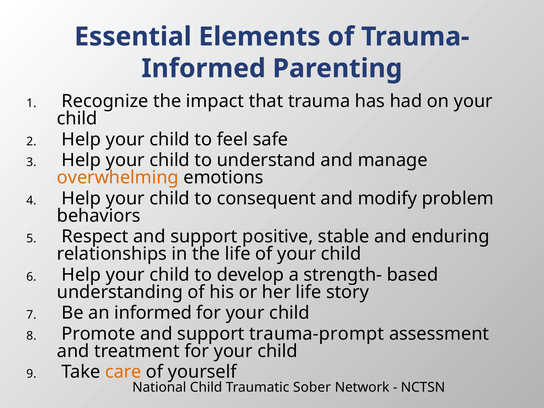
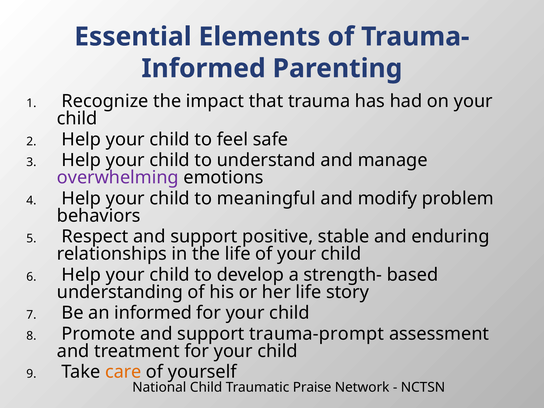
overwhelming colour: orange -> purple
consequent: consequent -> meaningful
Sober: Sober -> Praise
